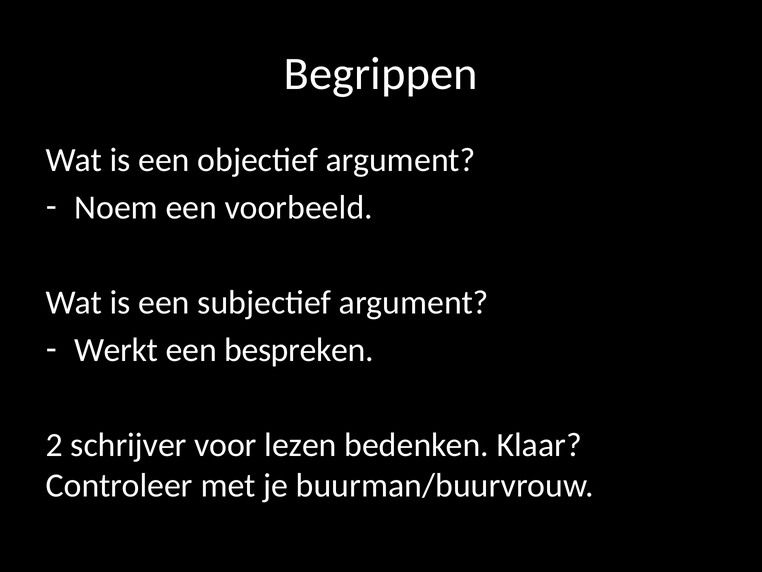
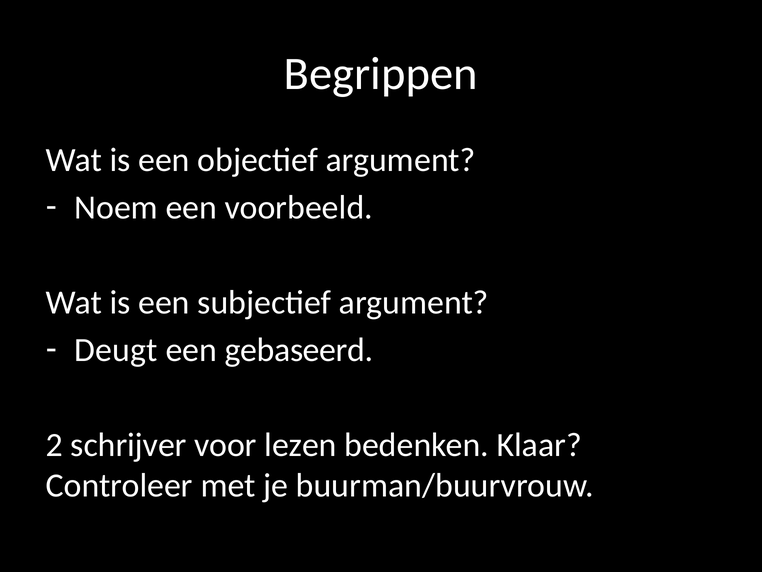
Werkt: Werkt -> Deugt
bespreken: bespreken -> gebaseerd
